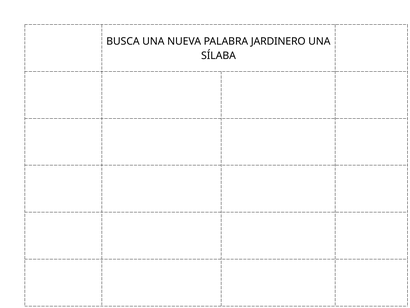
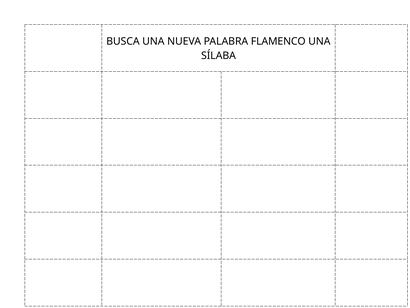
JARDINERO: JARDINERO -> FLAMENCO
